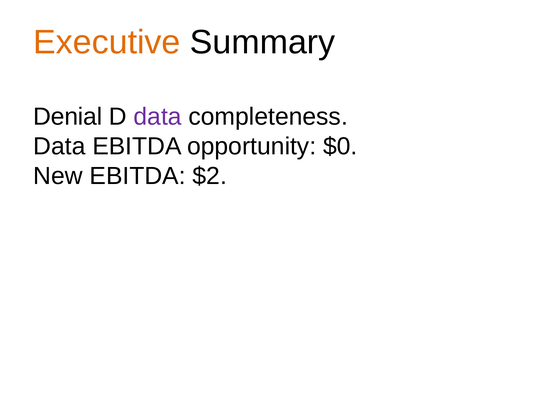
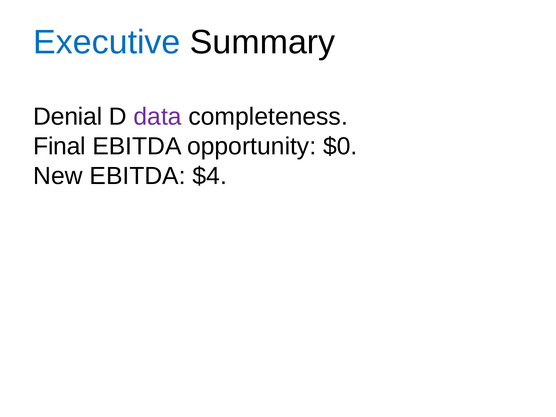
Executive colour: orange -> blue
Data at (59, 146): Data -> Final
$2: $2 -> $4
